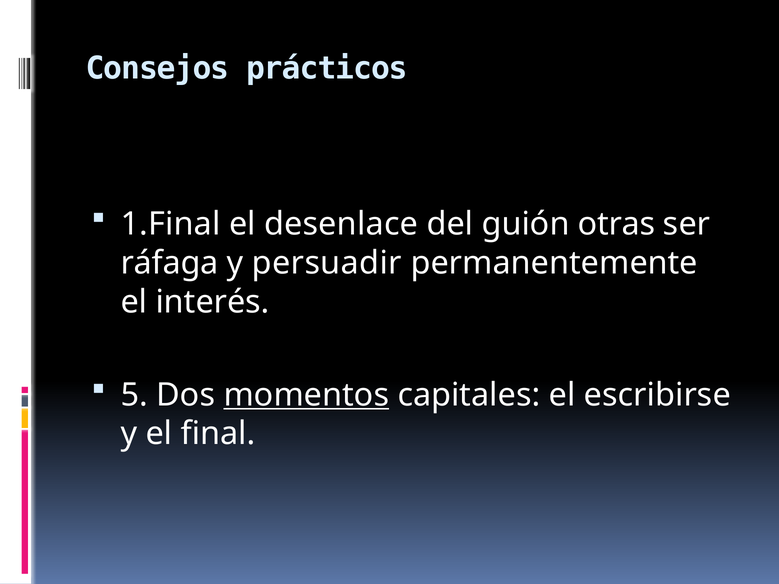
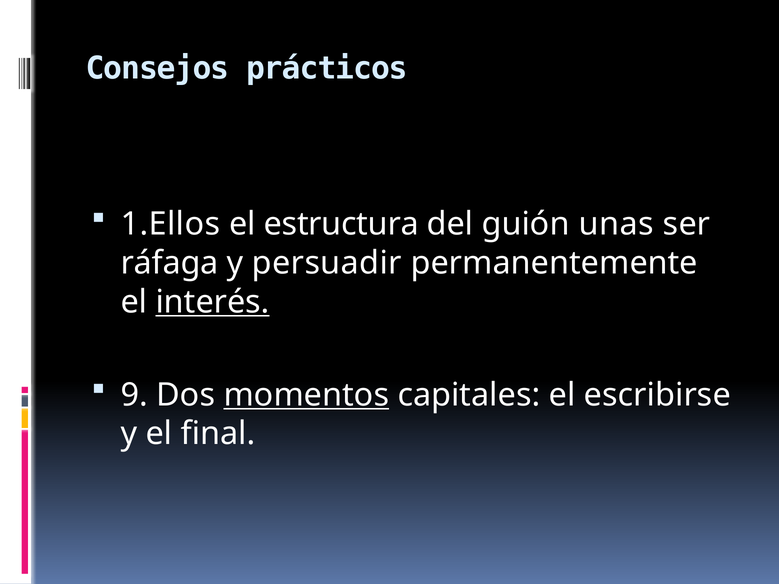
1.Final: 1.Final -> 1.Ellos
desenlace: desenlace -> estructura
otras: otras -> unas
interés underline: none -> present
5: 5 -> 9
